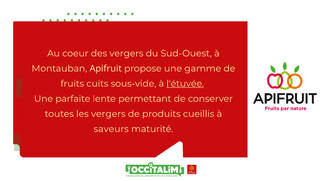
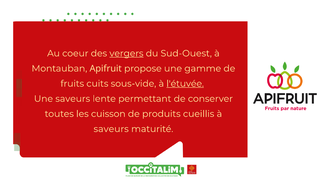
vergers at (126, 53) underline: none -> present
Une parfaite: parfaite -> saveurs
les vergers: vergers -> cuisson
